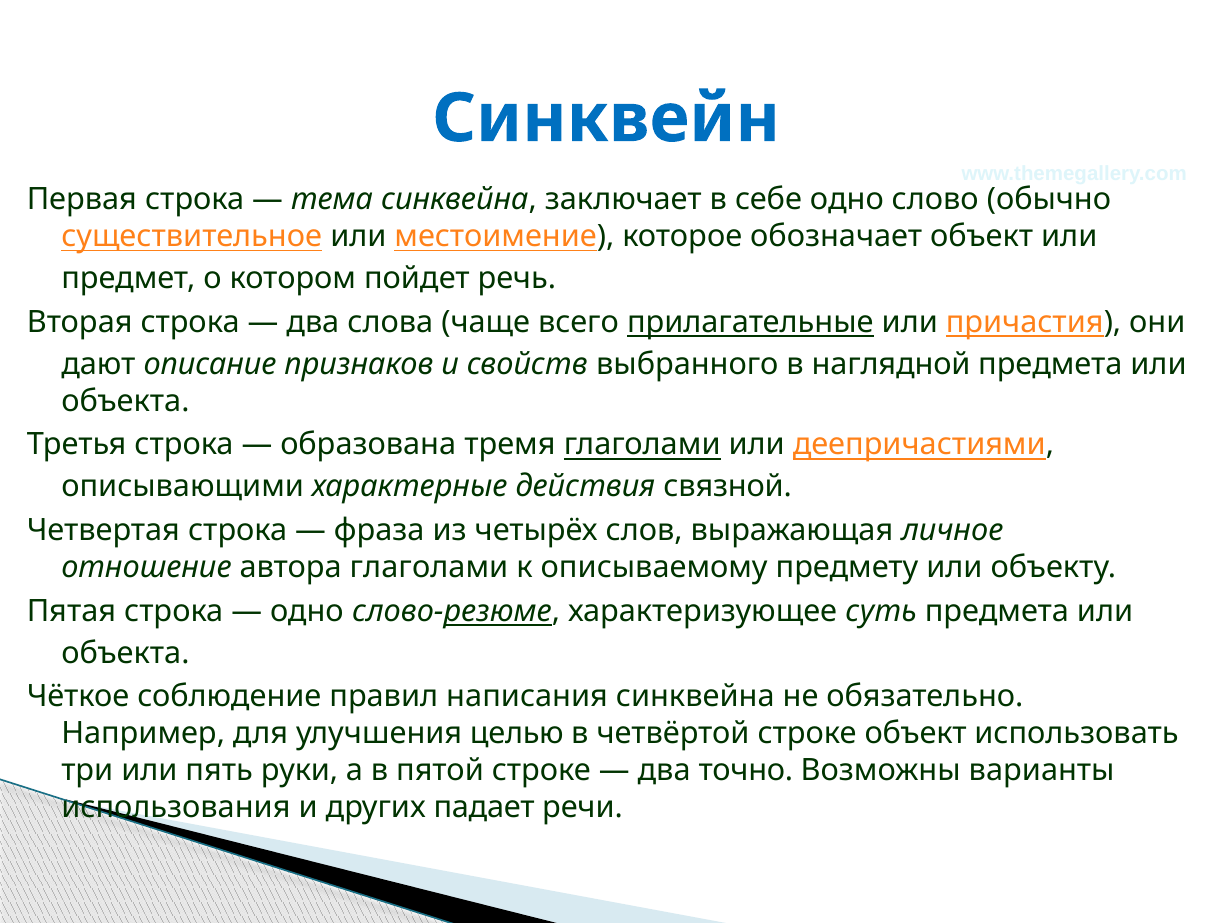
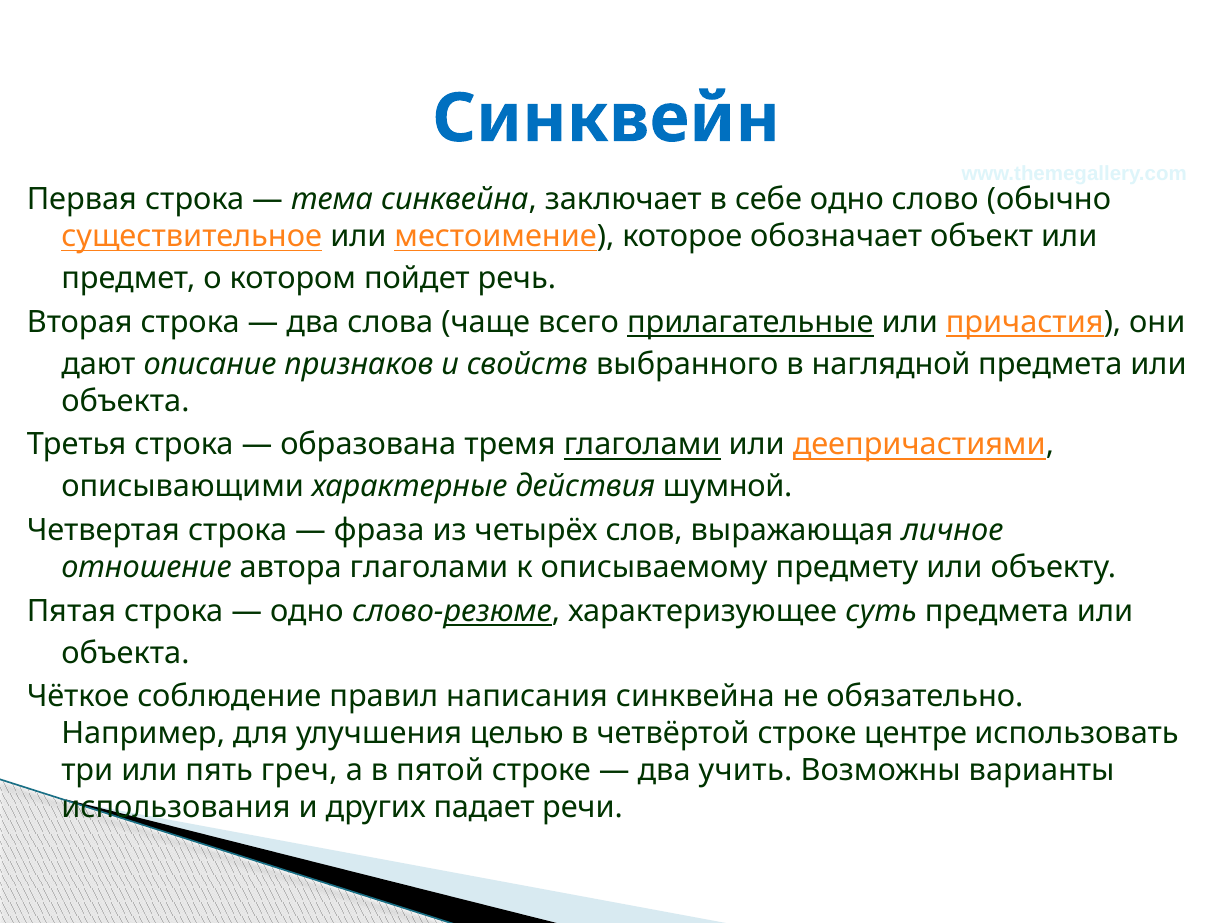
связной: связной -> шумной
строке объект: объект -> центре
руки: руки -> греч
точно: точно -> учить
